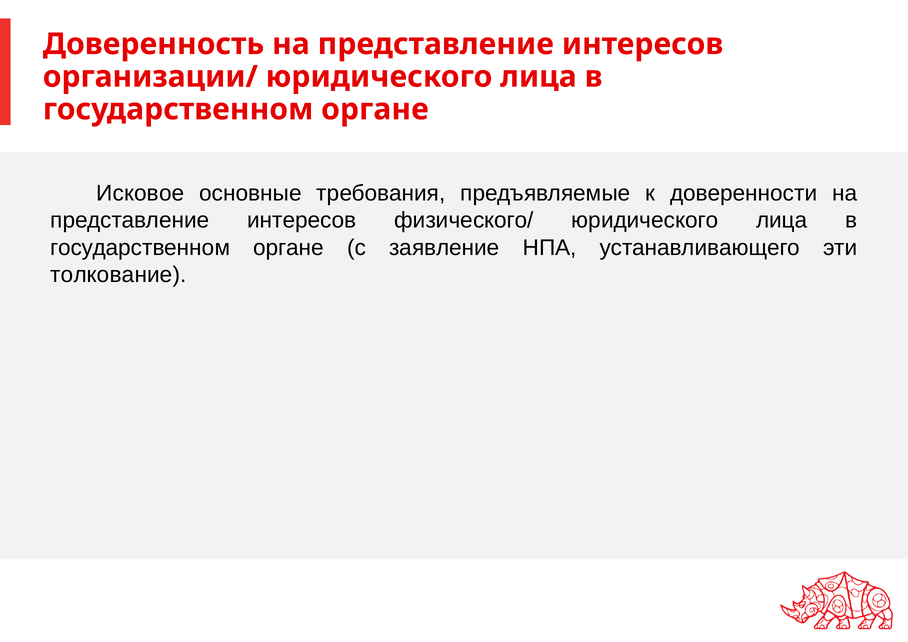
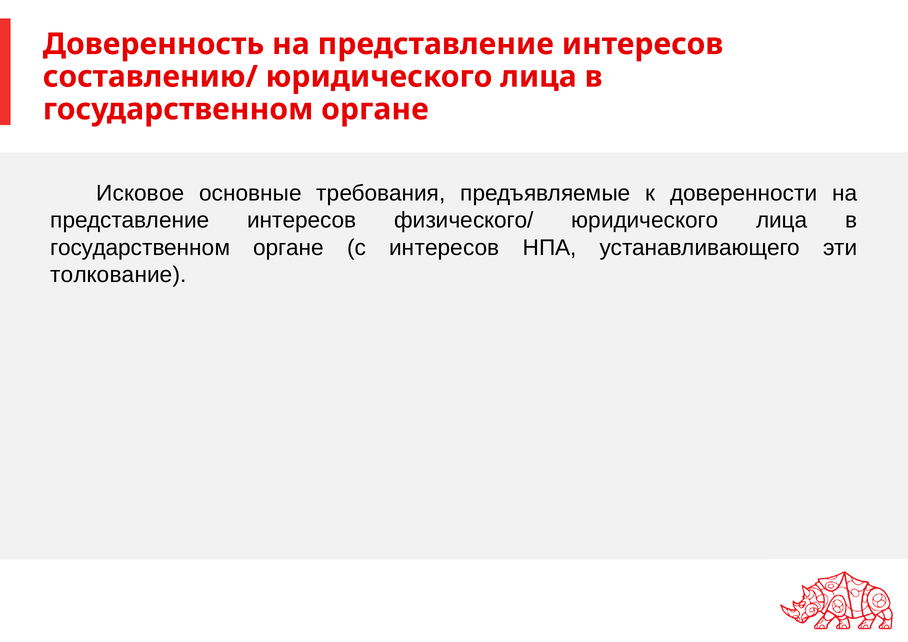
организации/: организации/ -> составлению/
с заявление: заявление -> интересов
